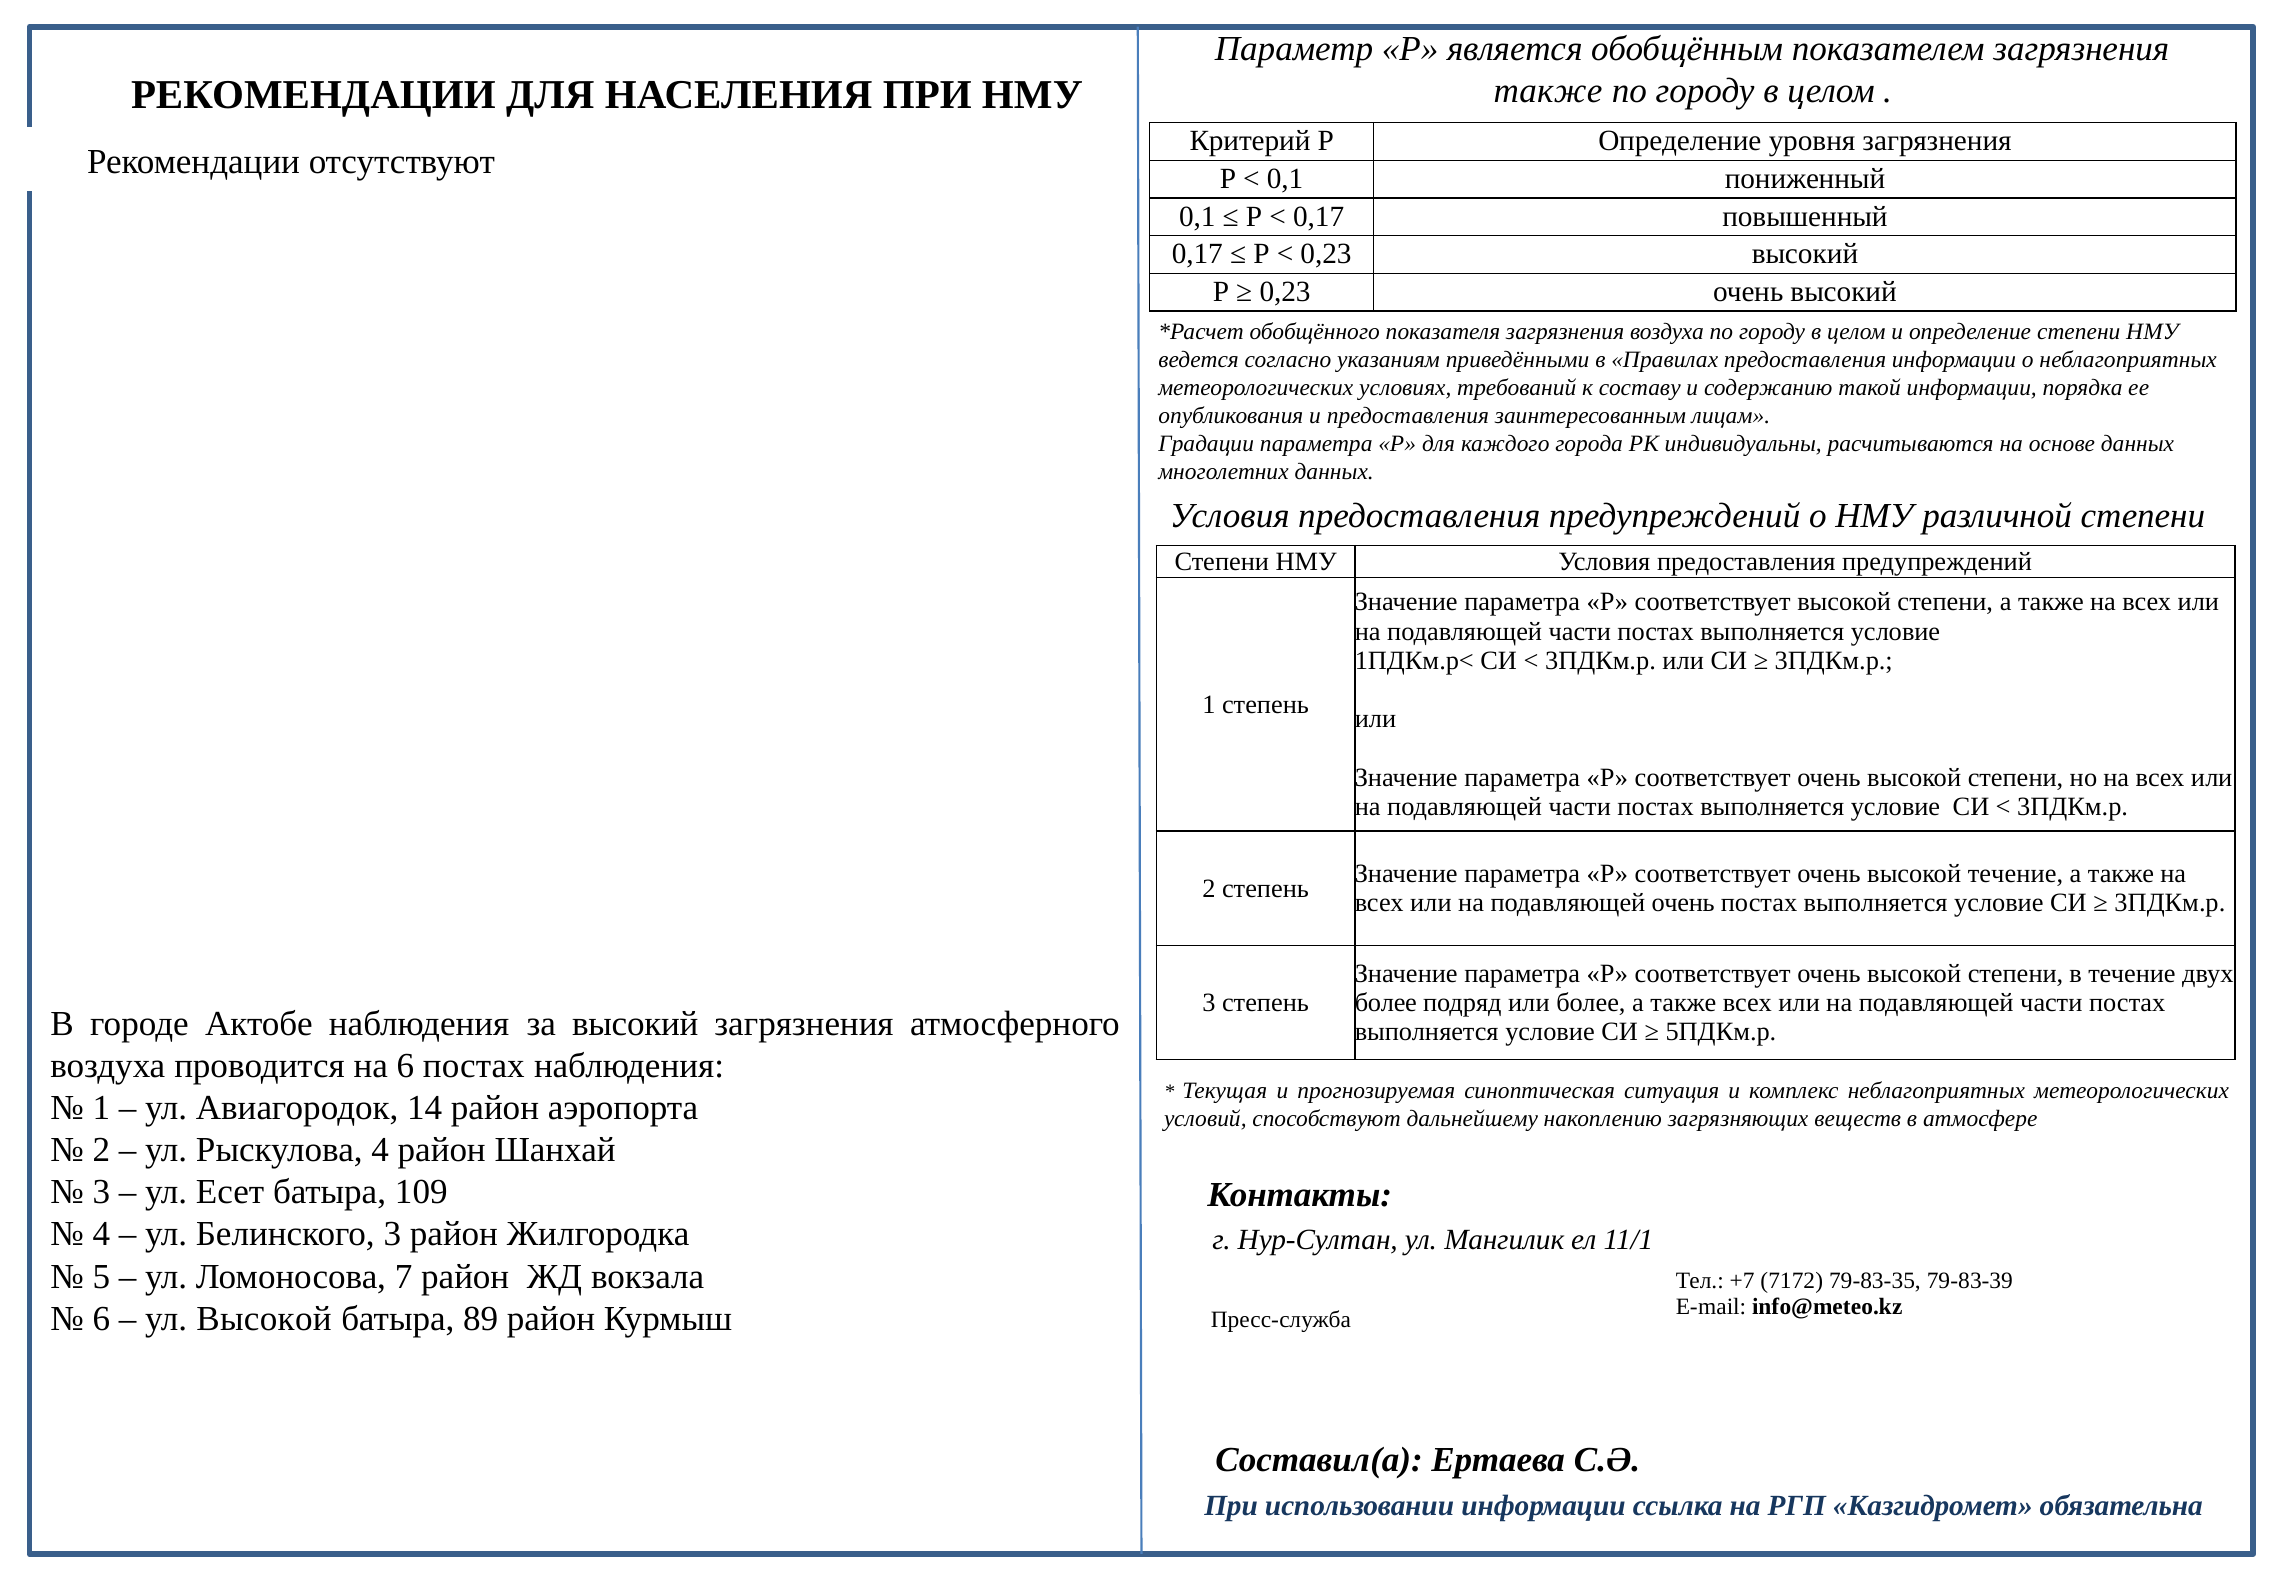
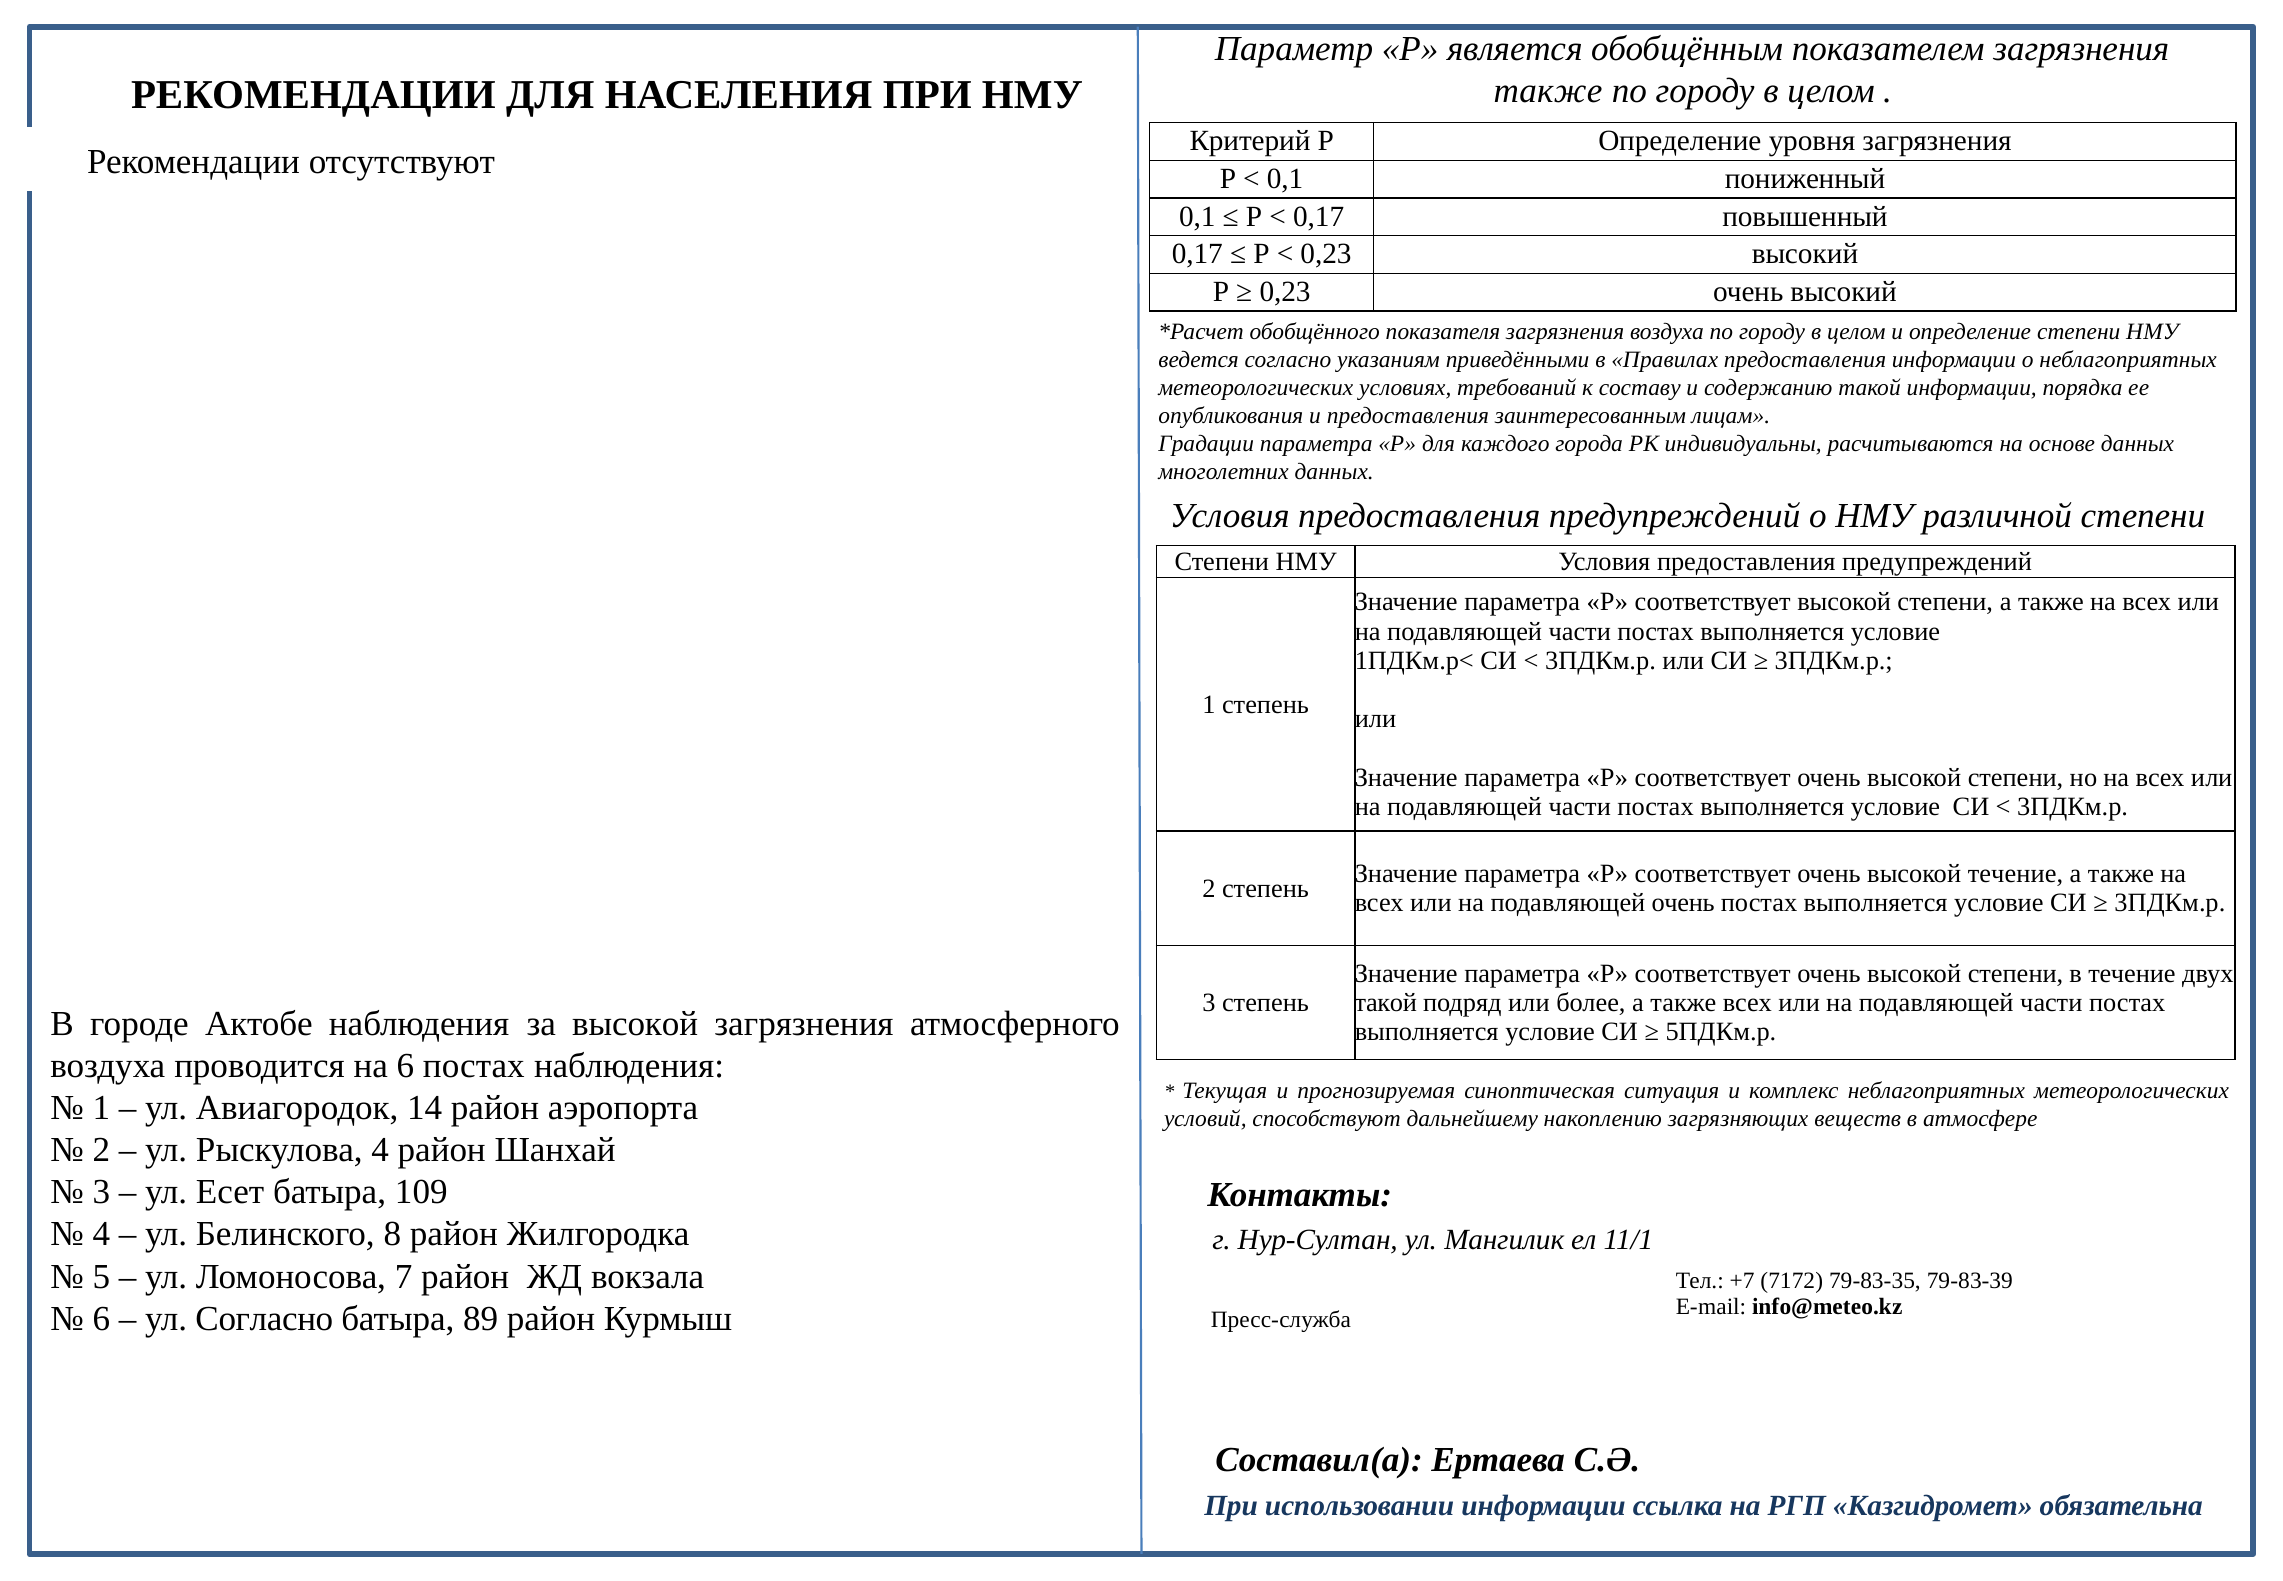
более at (1386, 1002): более -> такой
за высокий: высокий -> высокой
Белинского 3: 3 -> 8
ул Высокой: Высокой -> Согласно
